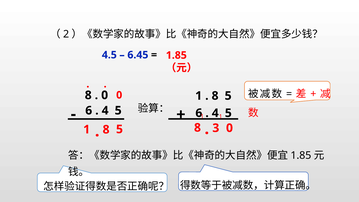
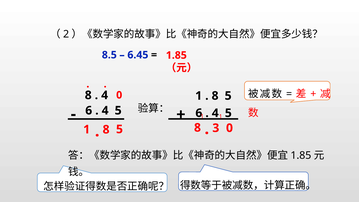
4.5: 4.5 -> 8.5
0 at (105, 95): 0 -> 4
